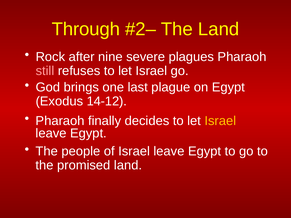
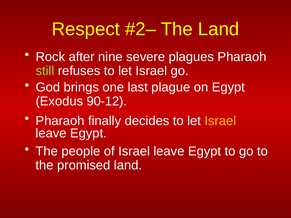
Through: Through -> Respect
still colour: pink -> light green
14-12: 14-12 -> 90-12
